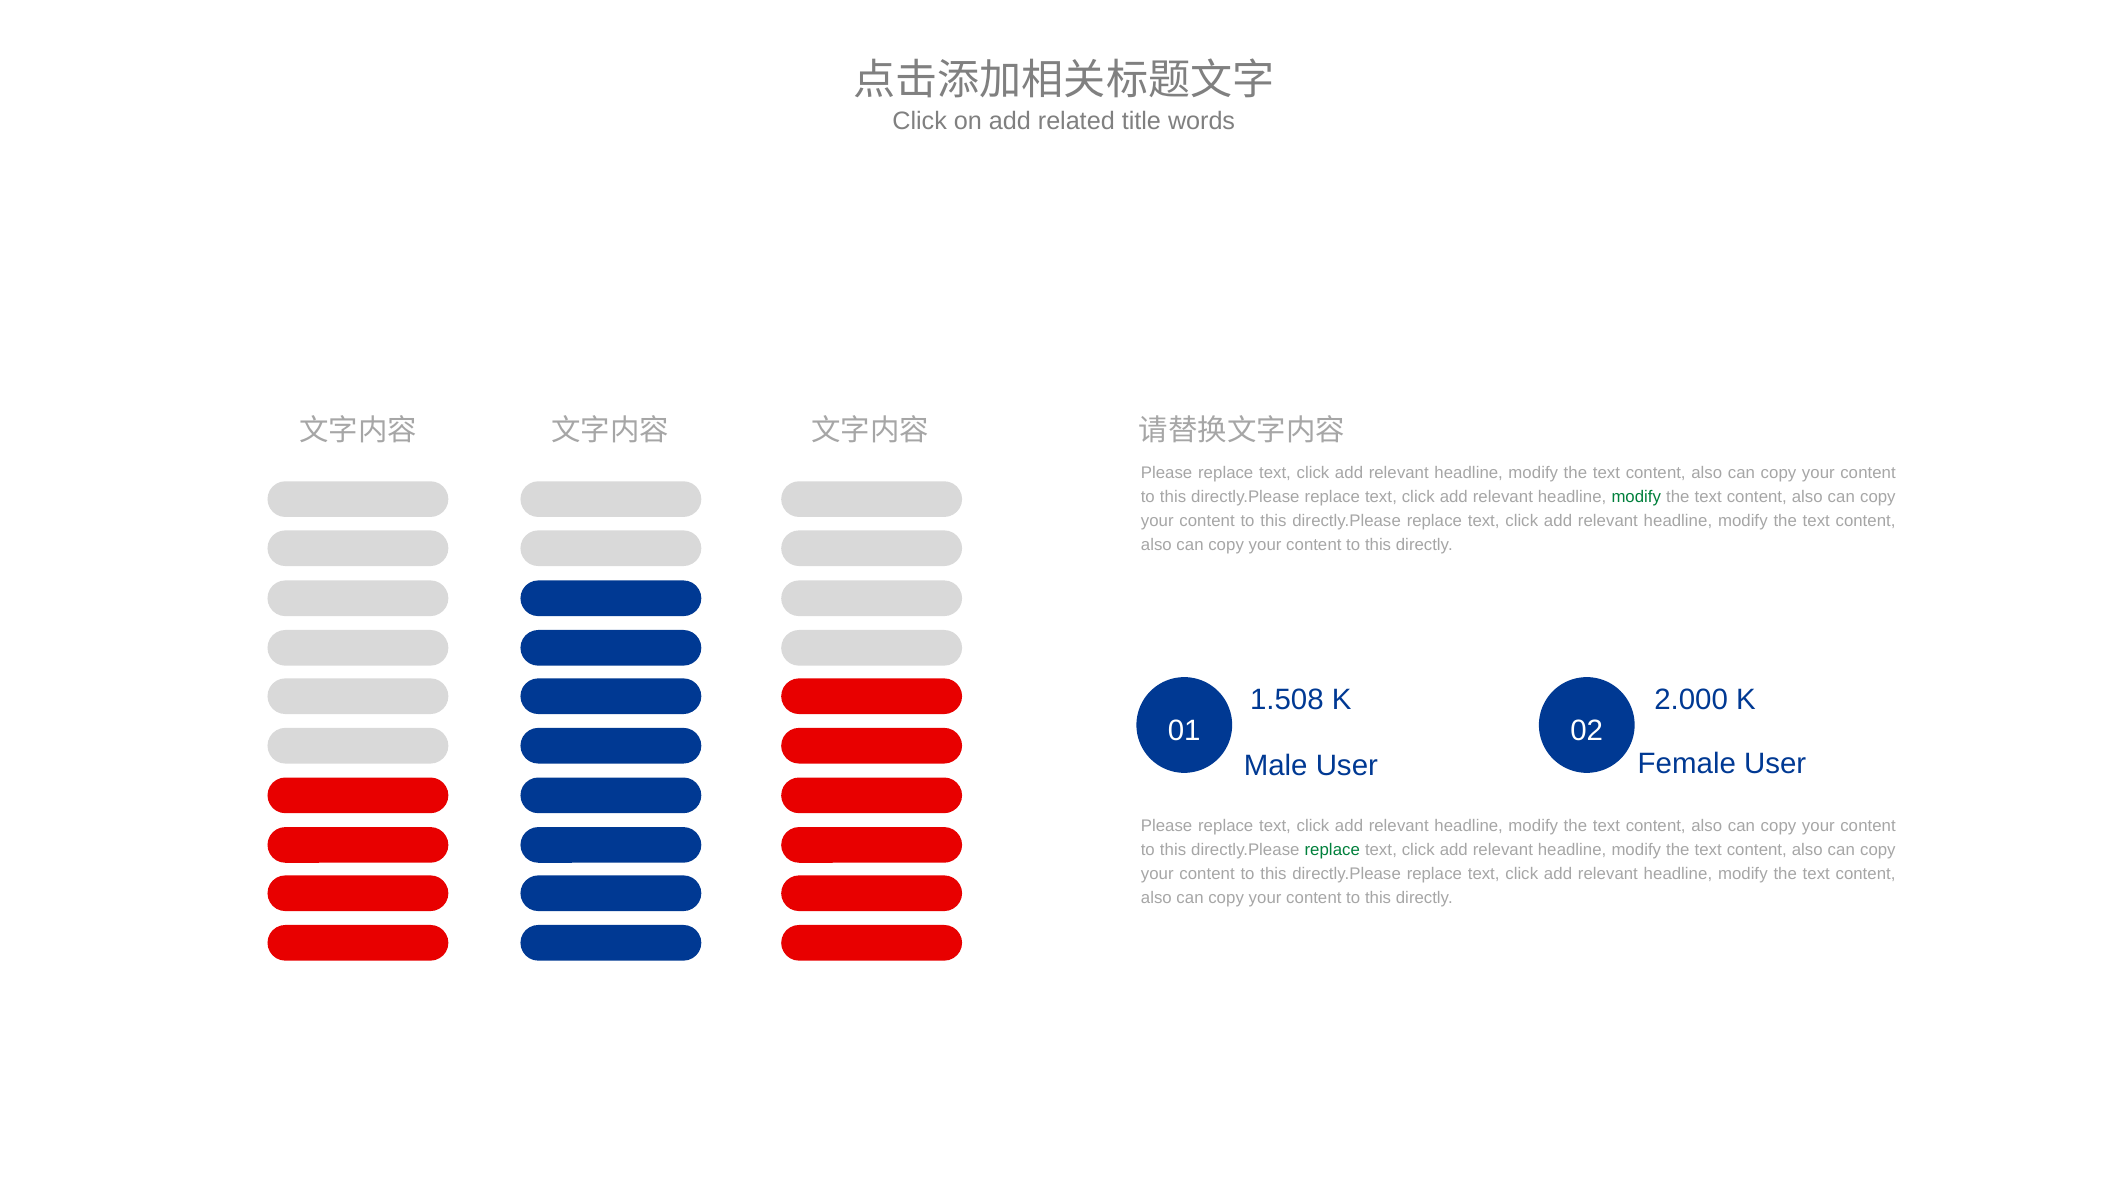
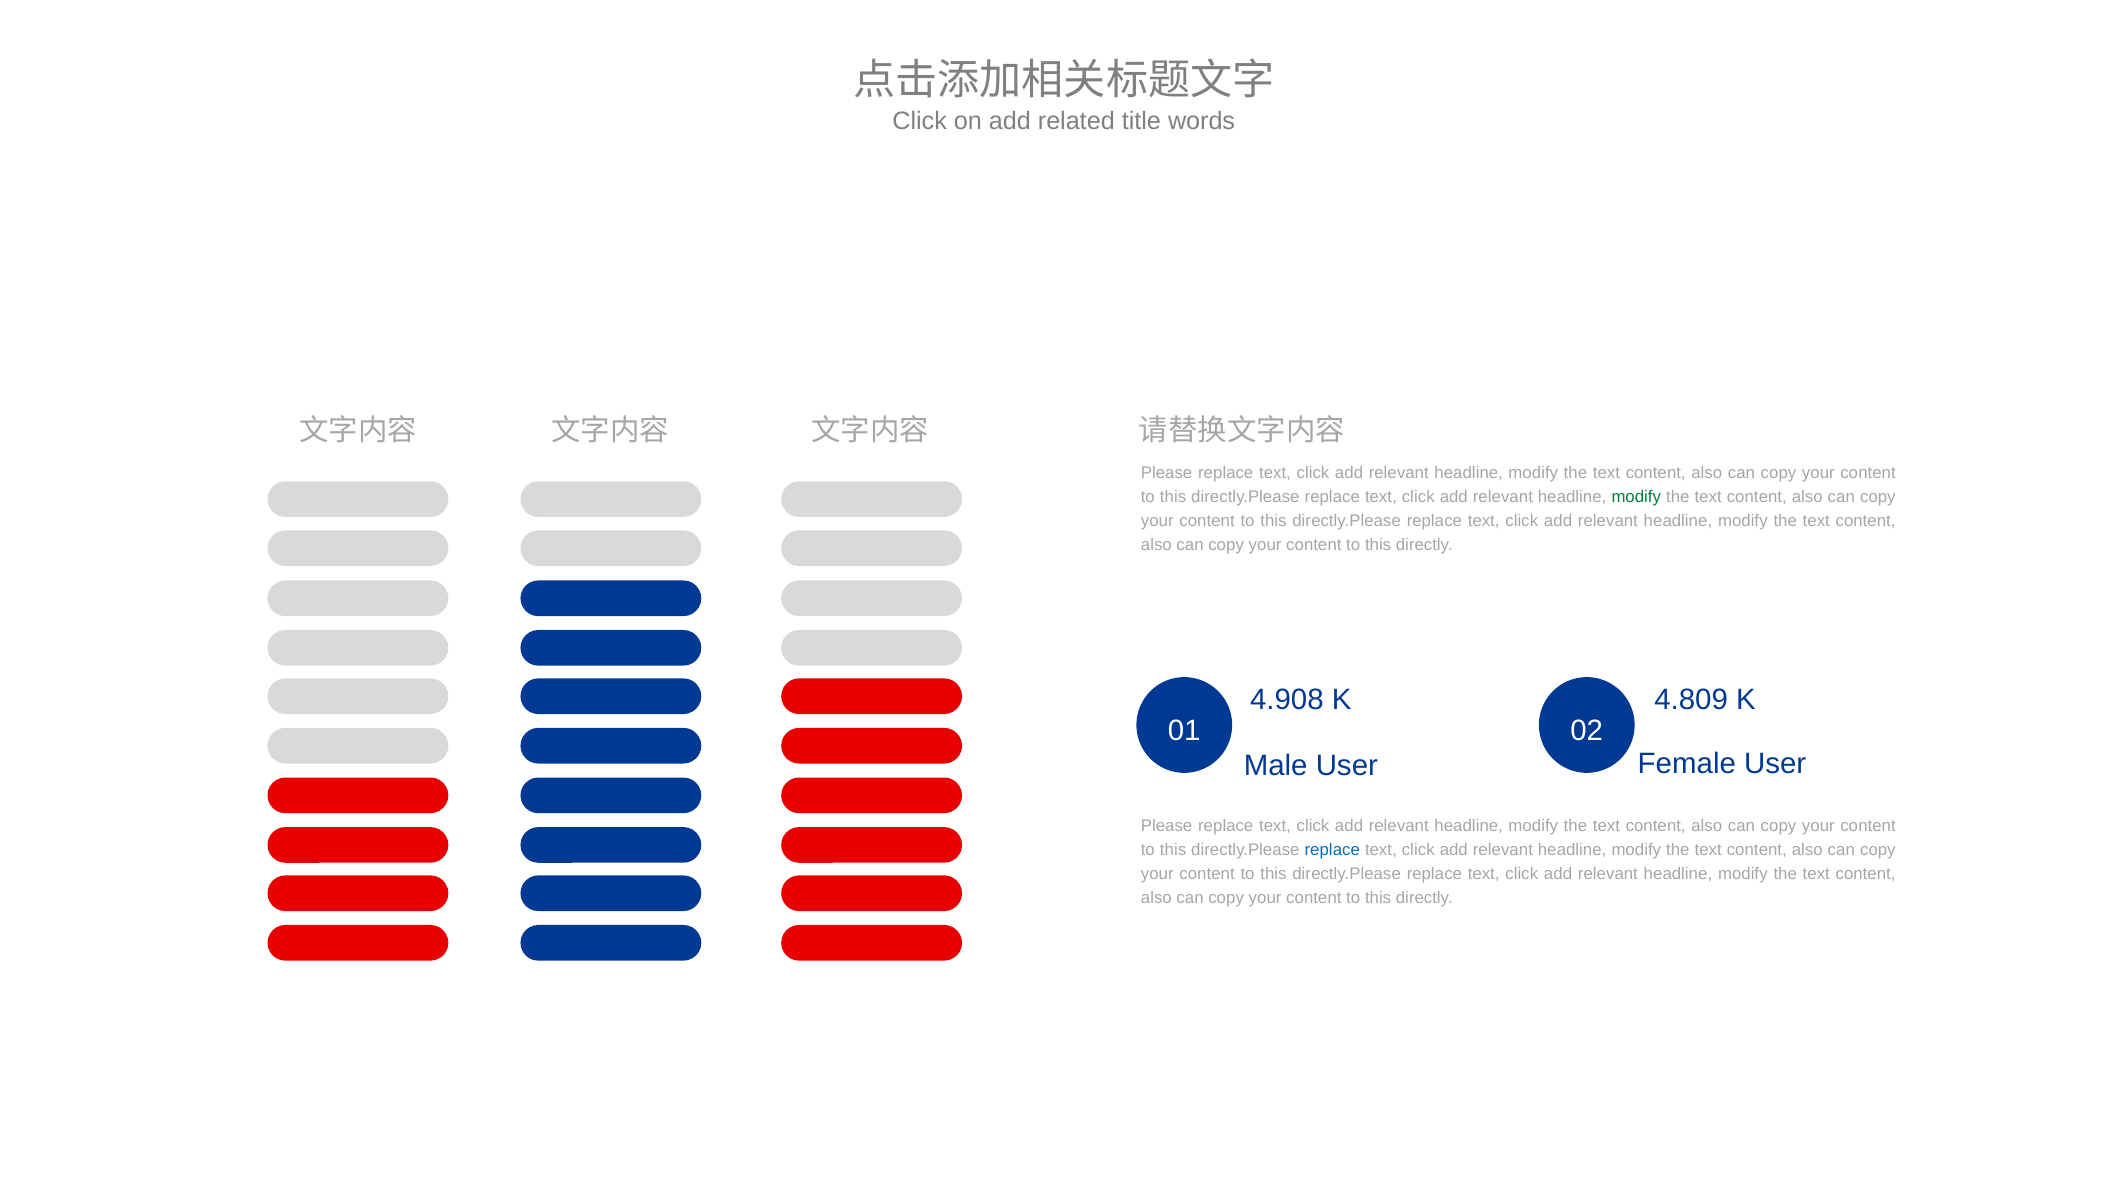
1.508: 1.508 -> 4.908
2.000: 2.000 -> 4.809
replace at (1332, 850) colour: green -> blue
